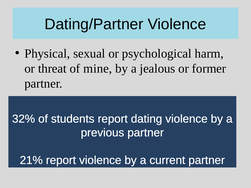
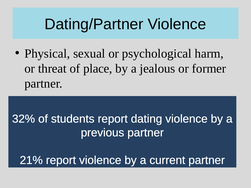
mine: mine -> place
